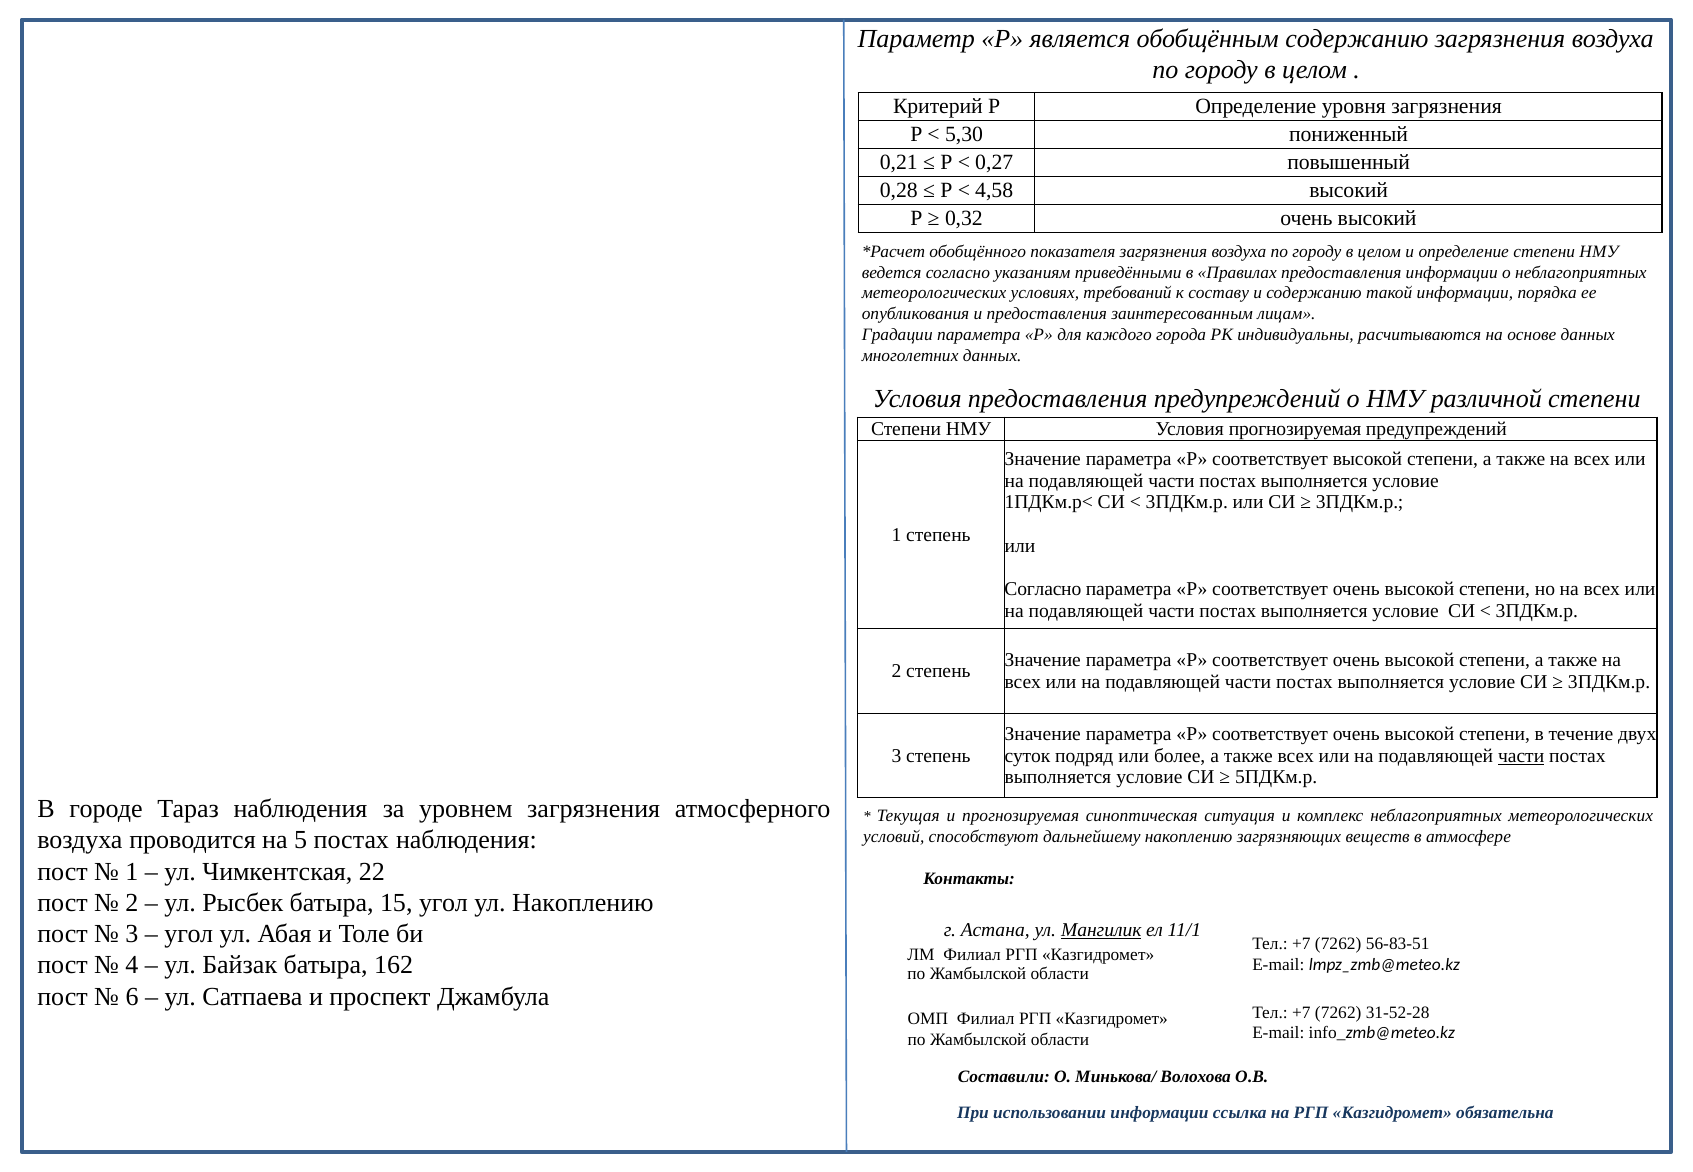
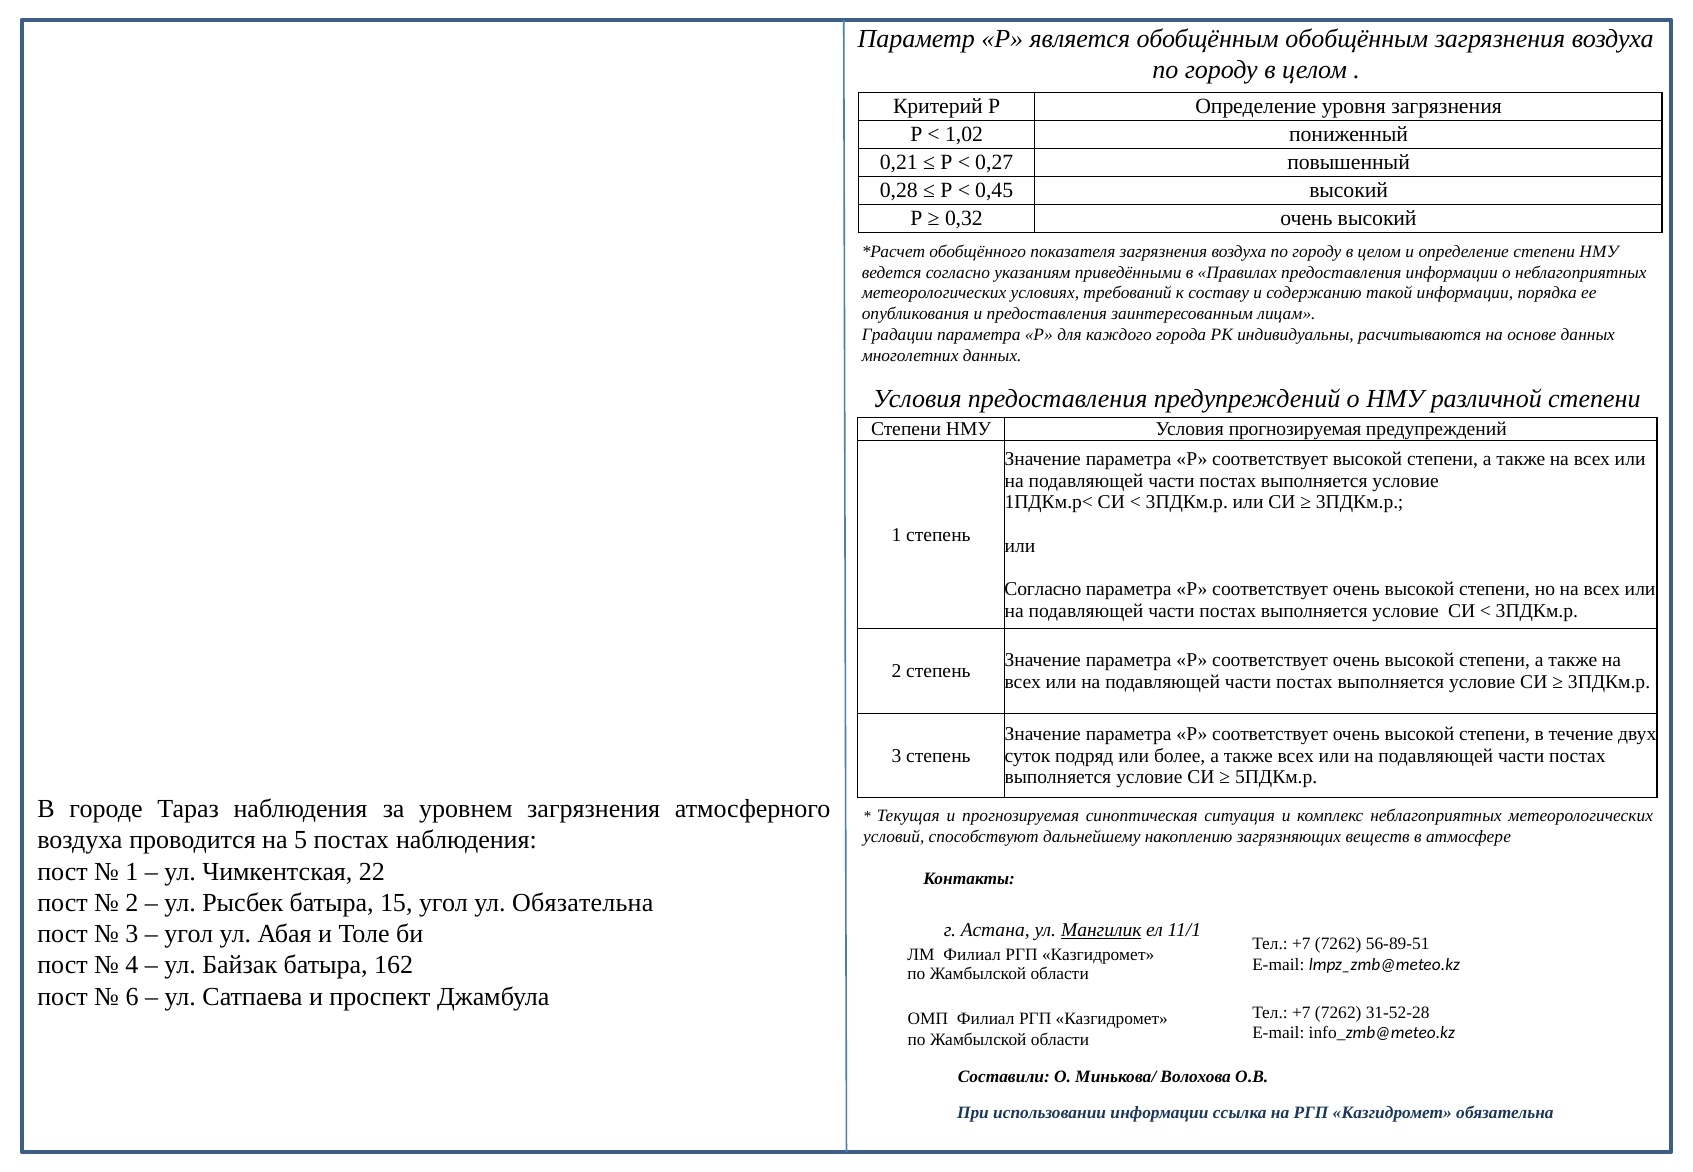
обобщённым содержанию: содержанию -> обобщённым
5,30: 5,30 -> 1,02
4,58: 4,58 -> 0,45
части at (1521, 756) underline: present -> none
ул Накоплению: Накоплению -> Обязательна
56-83-51: 56-83-51 -> 56-89-51
